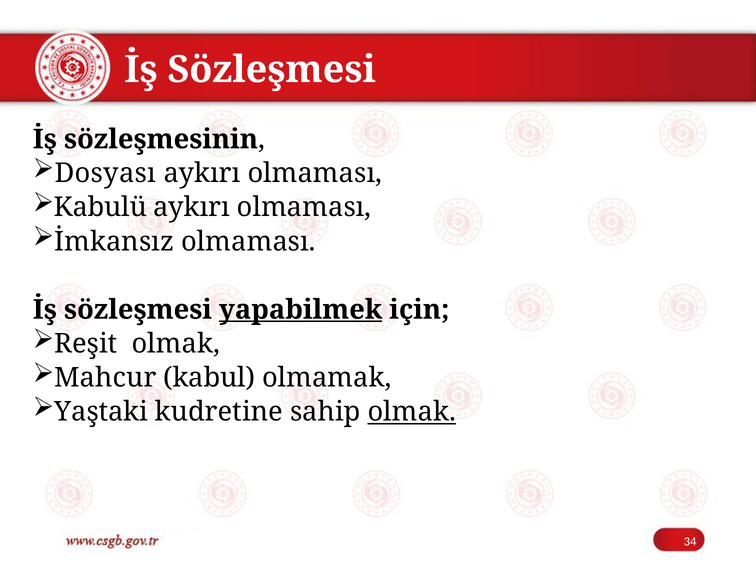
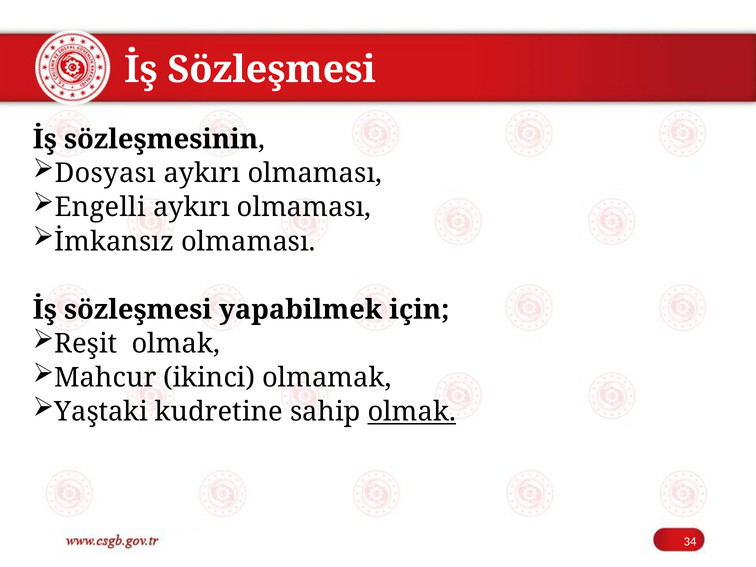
Kabulü: Kabulü -> Engelli
yapabilmek underline: present -> none
kabul: kabul -> ikinci
